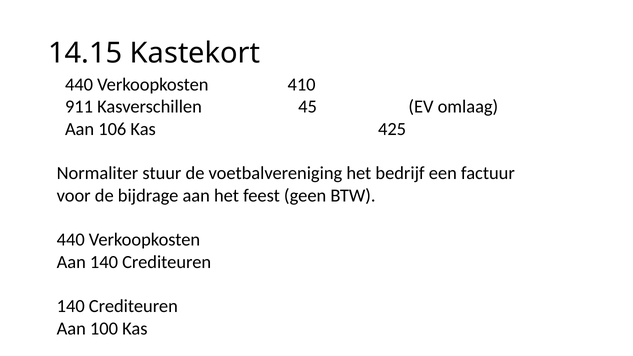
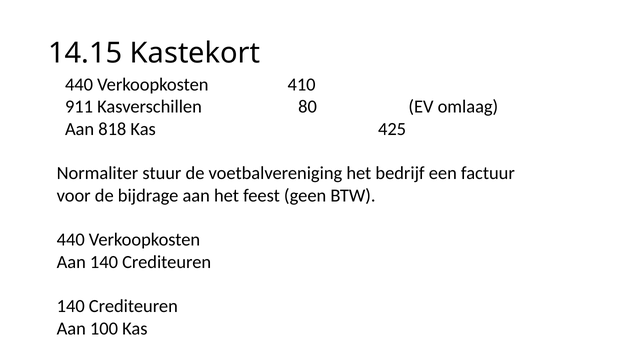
45: 45 -> 80
106: 106 -> 818
